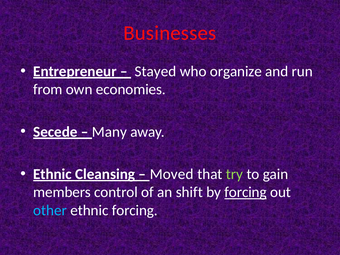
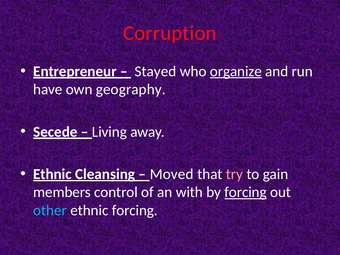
Businesses: Businesses -> Corruption
organize underline: none -> present
from: from -> have
economies: economies -> geography
Many: Many -> Living
try colour: light green -> pink
shift: shift -> with
